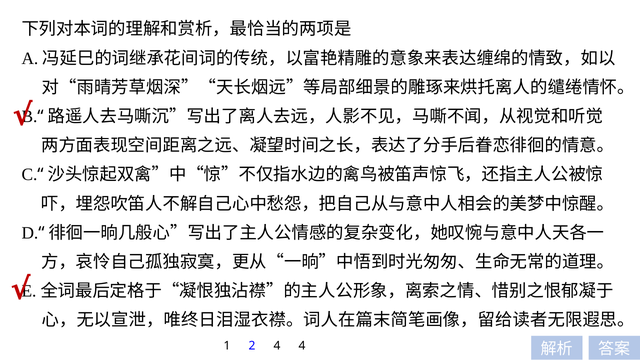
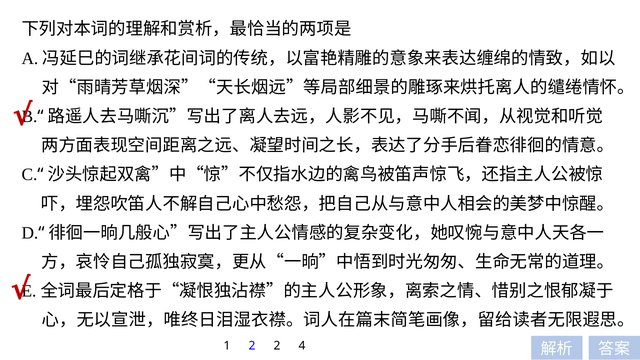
2 4: 4 -> 2
